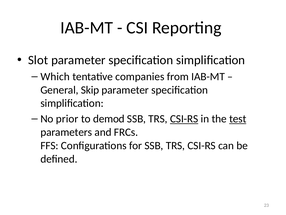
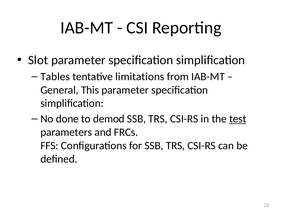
Which: Which -> Tables
companies: companies -> limitations
Skip: Skip -> This
prior: prior -> done
CSI-RS at (184, 119) underline: present -> none
